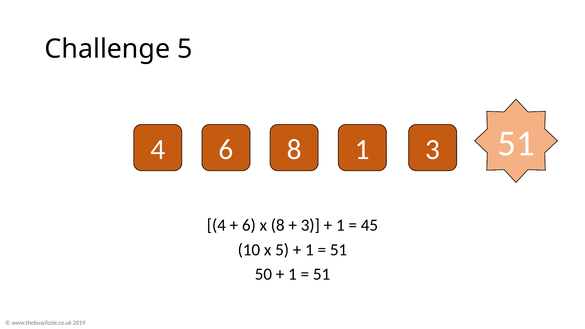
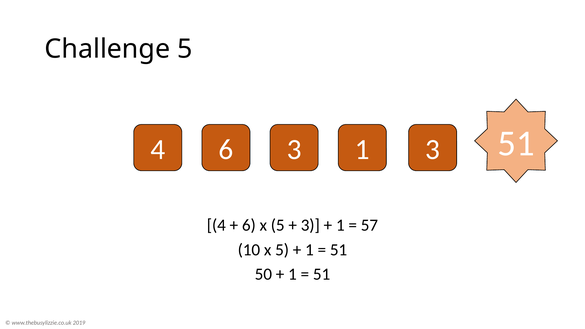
6 8: 8 -> 3
6 x 8: 8 -> 5
45: 45 -> 57
